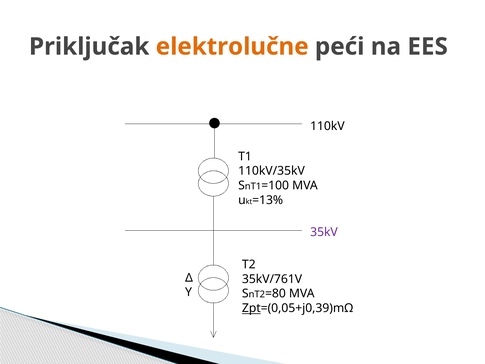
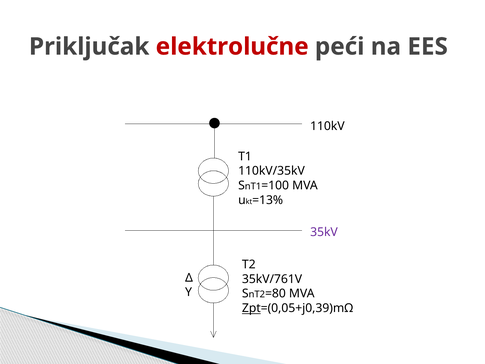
elektrolučne colour: orange -> red
